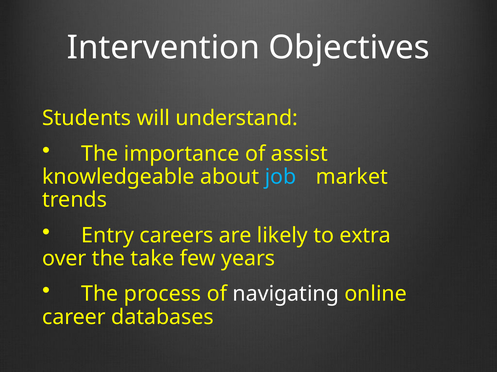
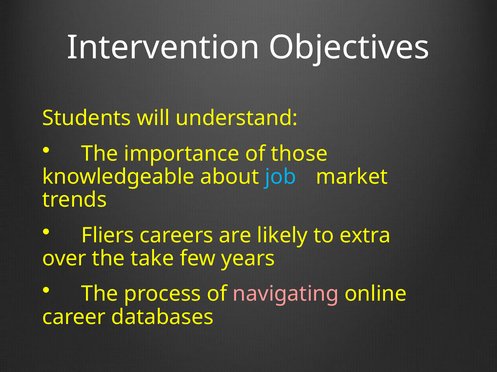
assist: assist -> those
Entry: Entry -> Fliers
navigating colour: white -> pink
